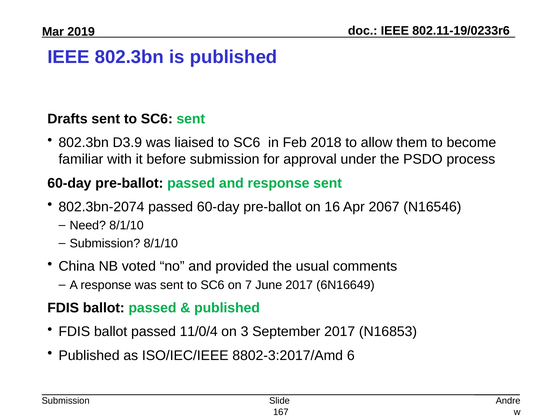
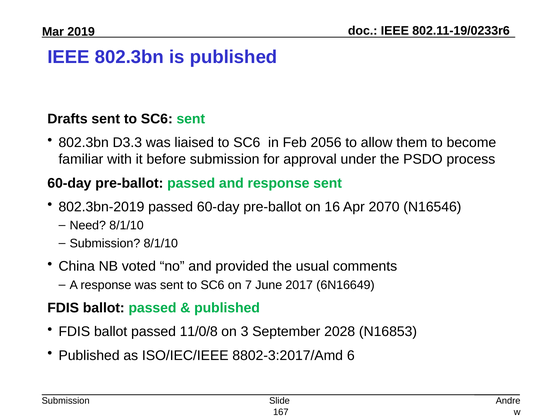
D3.9: D3.9 -> D3.3
2018: 2018 -> 2056
802.3bn-2074: 802.3bn-2074 -> 802.3bn-2019
2067: 2067 -> 2070
11/0/4: 11/0/4 -> 11/0/8
September 2017: 2017 -> 2028
